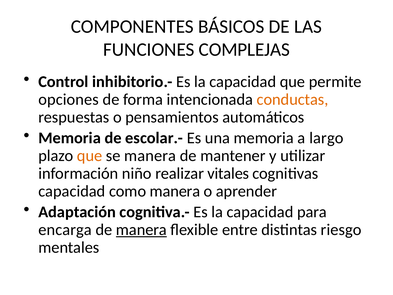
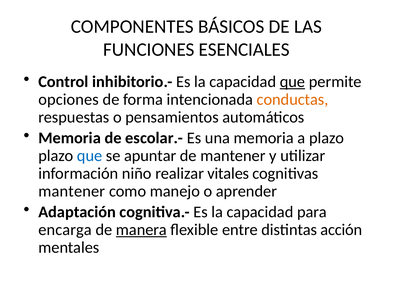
COMPLEJAS: COMPLEJAS -> ESENCIALES
que at (292, 82) underline: none -> present
a largo: largo -> plazo
que at (90, 156) colour: orange -> blue
se manera: manera -> apuntar
capacidad at (72, 191): capacidad -> mantener
como manera: manera -> manejo
riesgo: riesgo -> acción
